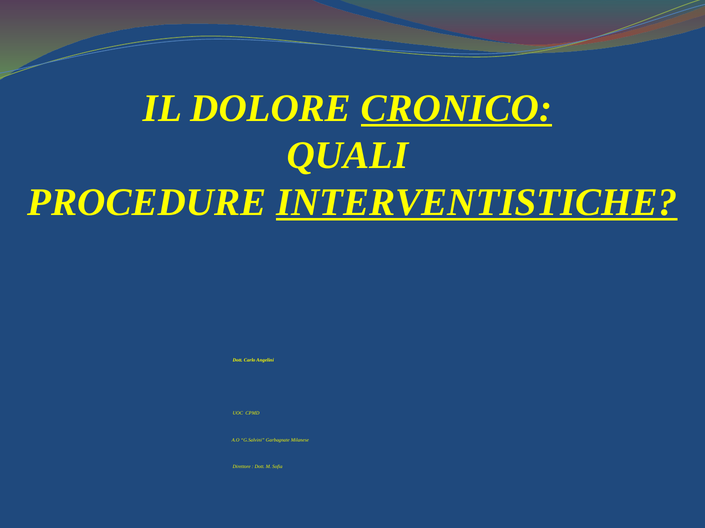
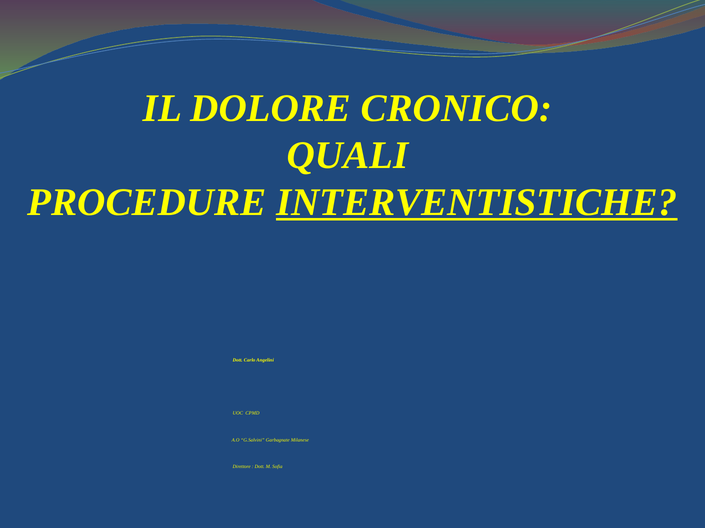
CRONICO underline: present -> none
